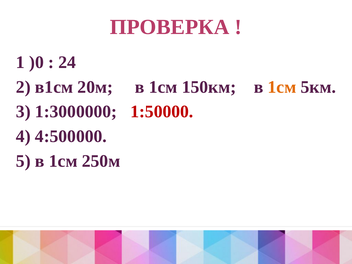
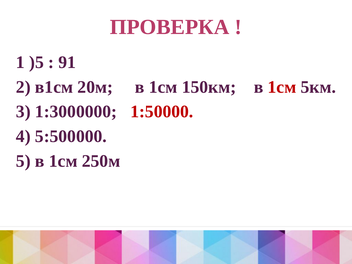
)0: )0 -> )5
24: 24 -> 91
1см at (282, 87) colour: orange -> red
4:500000: 4:500000 -> 5:500000
